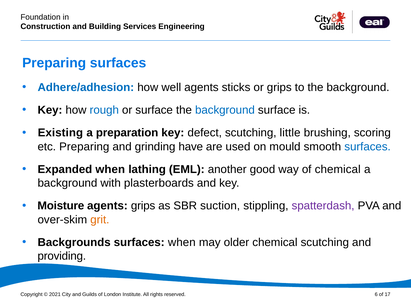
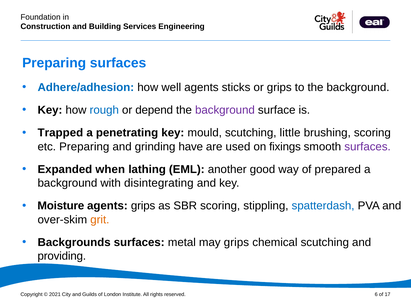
or surface: surface -> depend
background at (225, 110) colour: blue -> purple
Existing: Existing -> Trapped
preparation: preparation -> penetrating
defect: defect -> mould
mould: mould -> fixings
surfaces at (368, 147) colour: blue -> purple
of chemical: chemical -> prepared
plasterboards: plasterboards -> disintegrating
SBR suction: suction -> scoring
spatterdash colour: purple -> blue
surfaces when: when -> metal
may older: older -> grips
